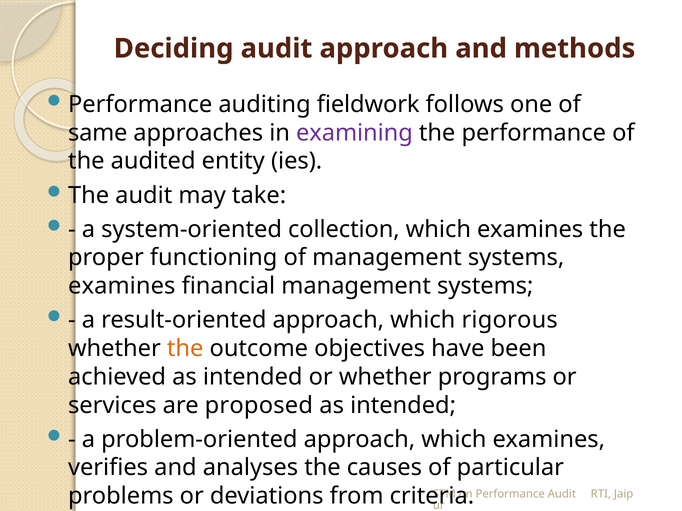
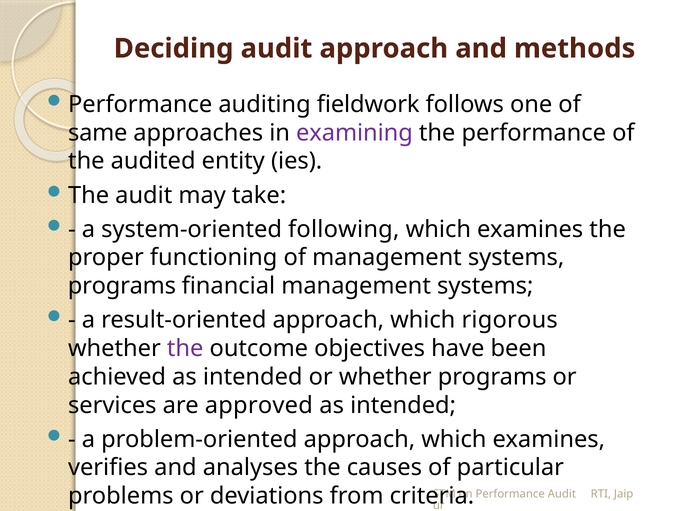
collection: collection -> following
examines at (122, 286): examines -> programs
the at (185, 349) colour: orange -> purple
proposed: proposed -> approved
